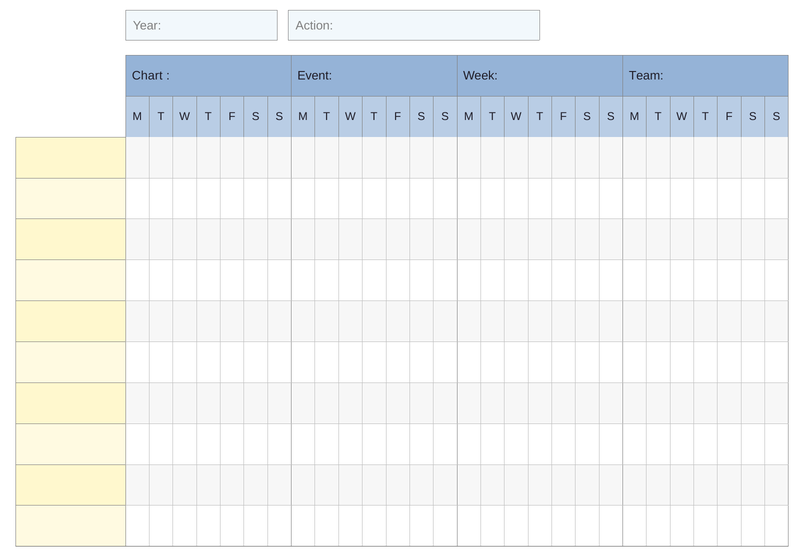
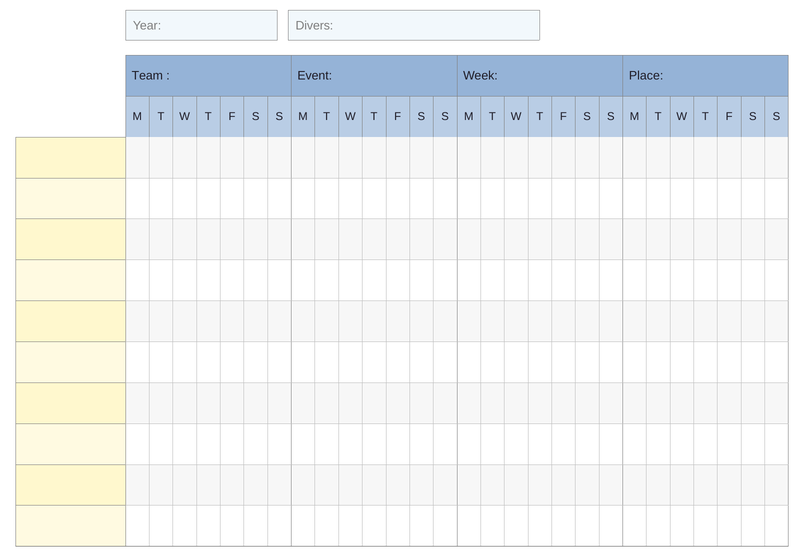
Action: Action -> Divers
Chart: Chart -> Team
Team: Team -> Place
